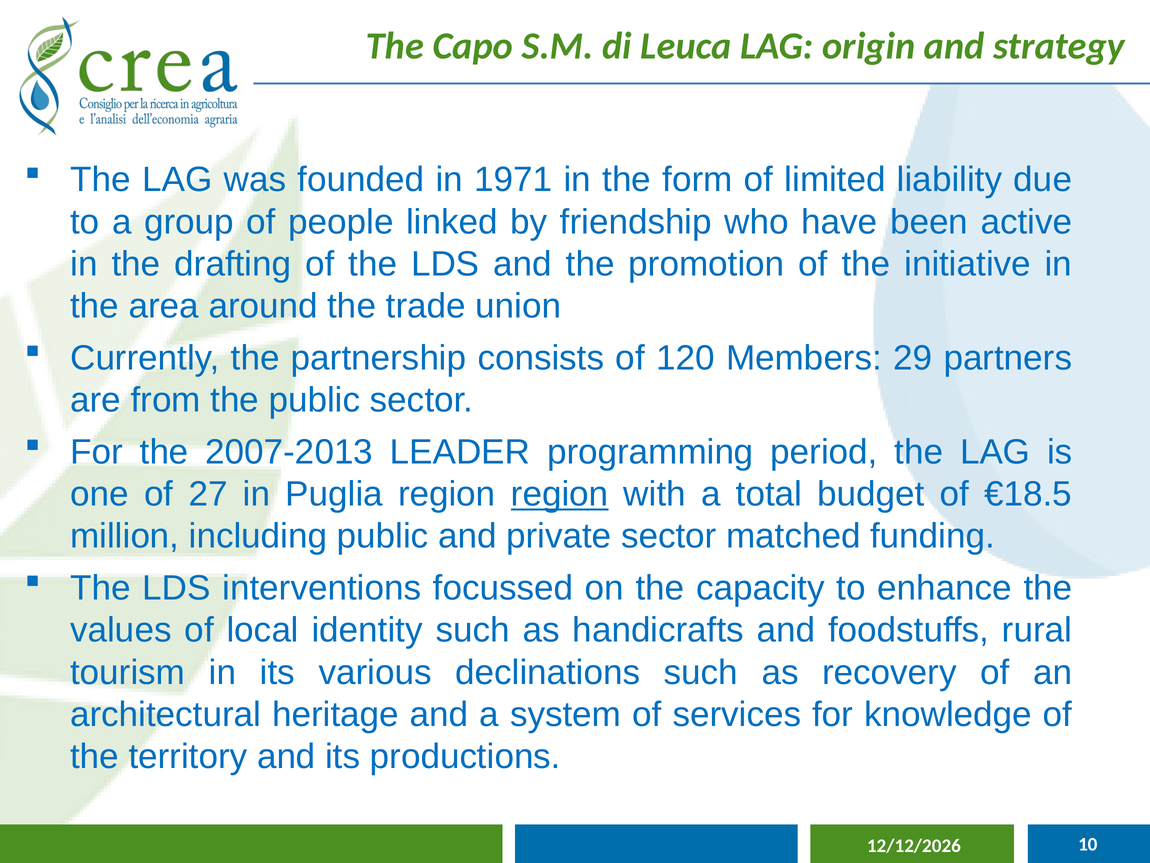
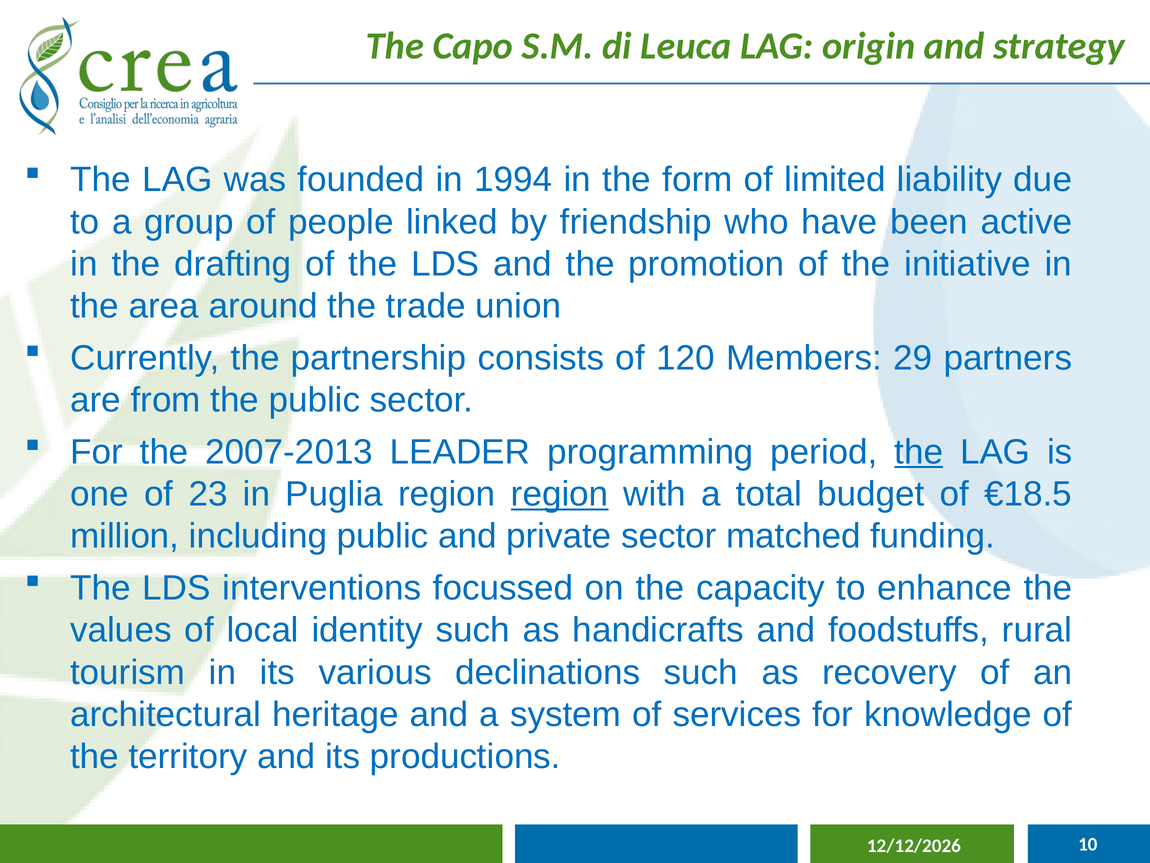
1971: 1971 -> 1994
the at (919, 452) underline: none -> present
27: 27 -> 23
